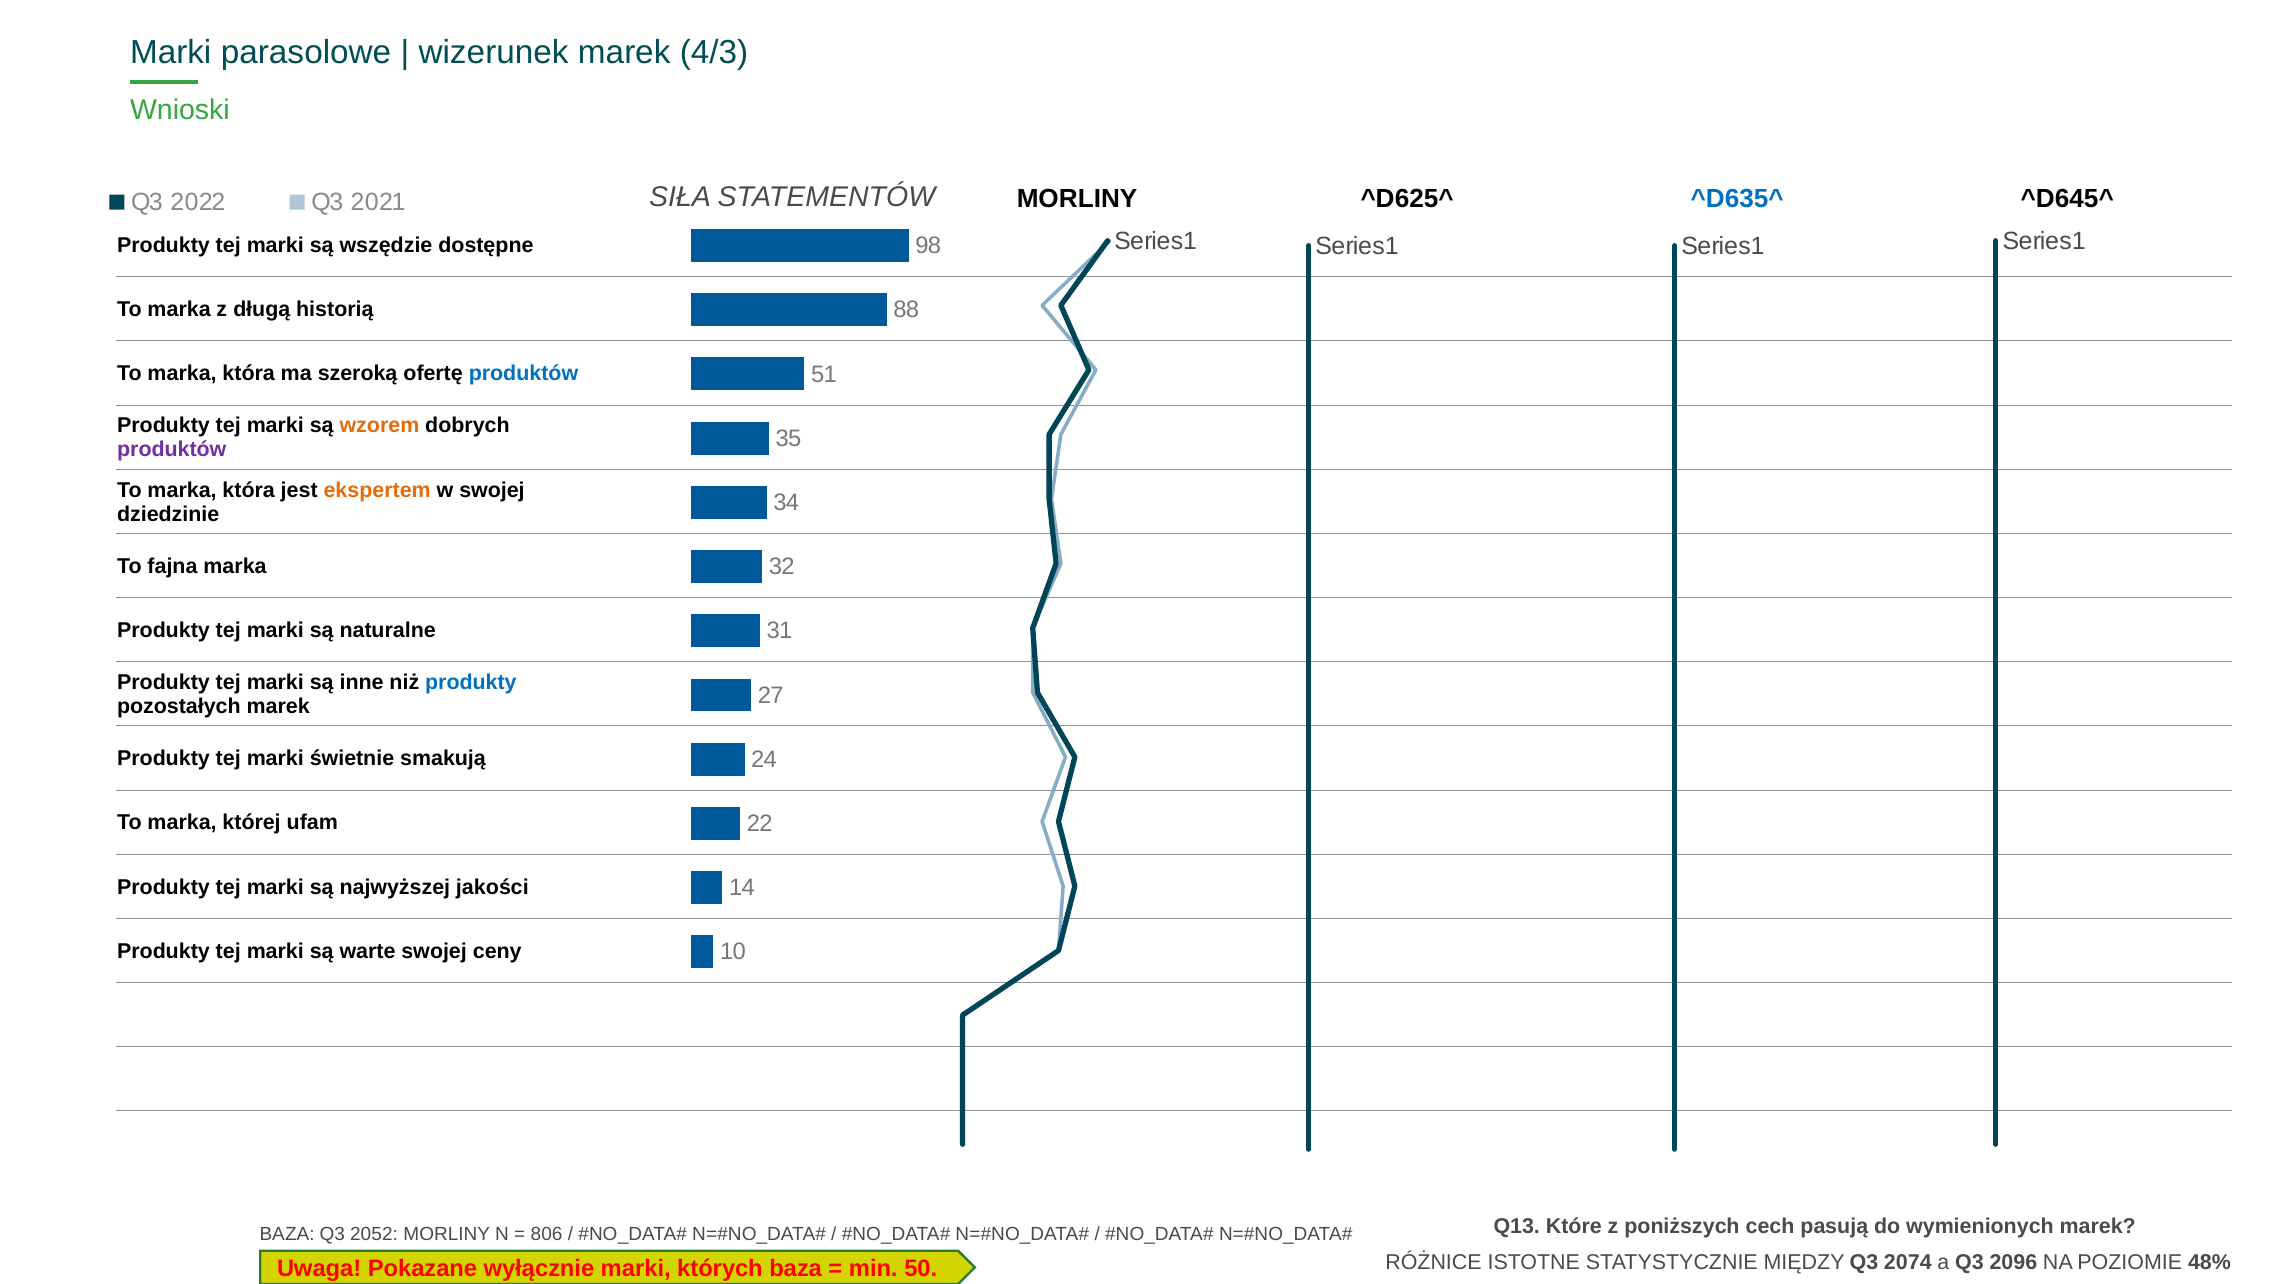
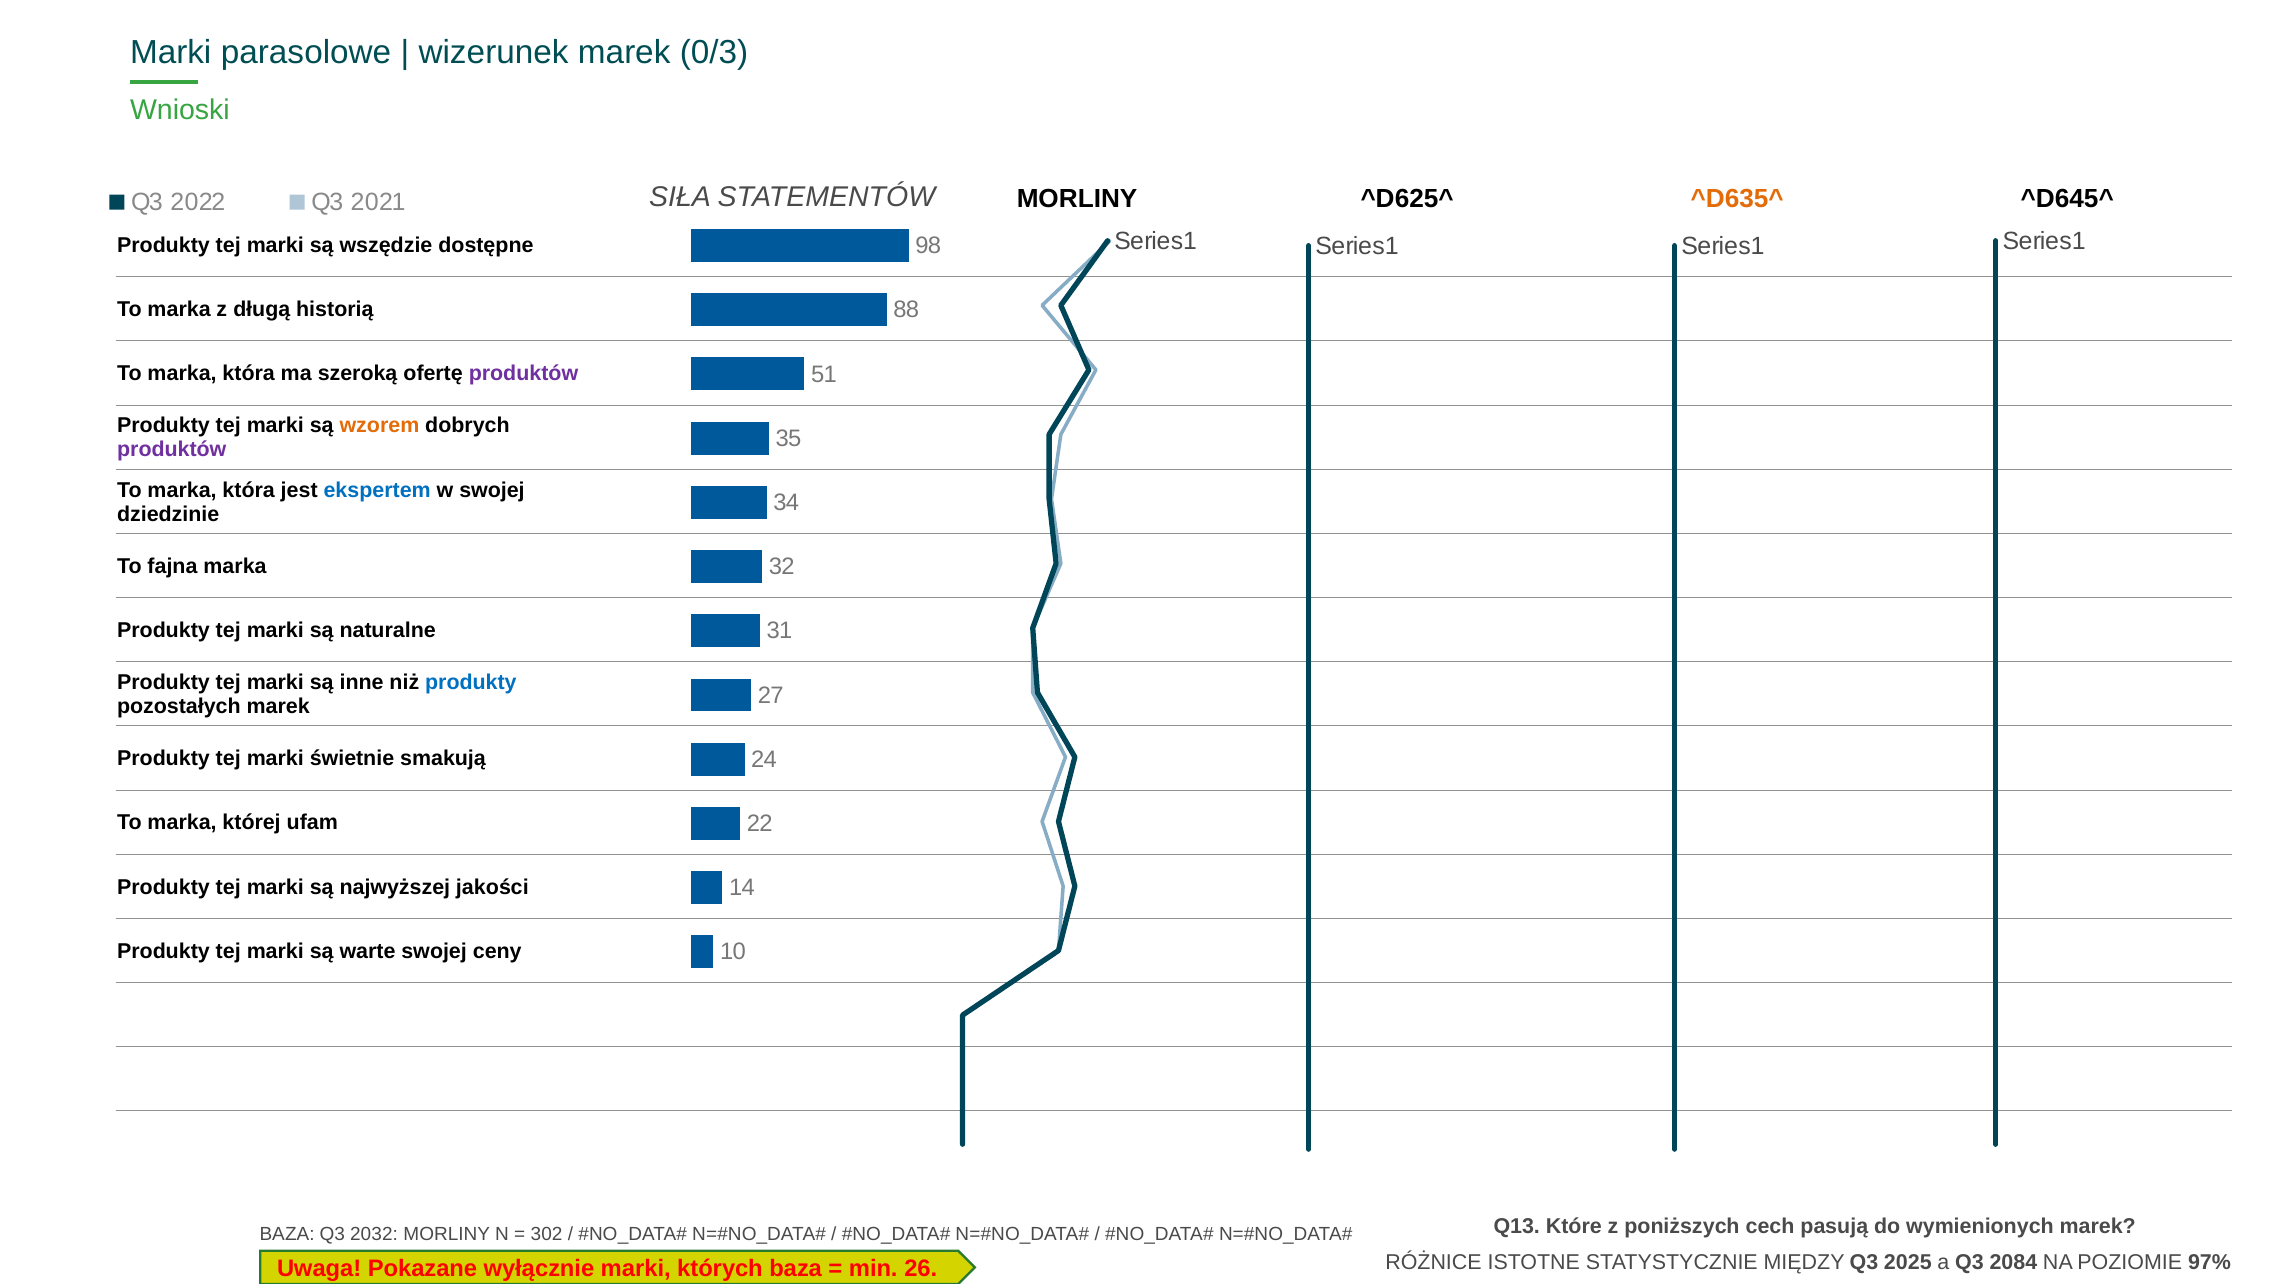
4/3: 4/3 -> 0/3
^D635^ colour: blue -> orange
produktów at (523, 374) colour: blue -> purple
ekspertem colour: orange -> blue
2052: 2052 -> 2032
806: 806 -> 302
2074: 2074 -> 2025
2096: 2096 -> 2084
48%: 48% -> 97%
50: 50 -> 26
